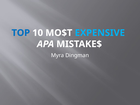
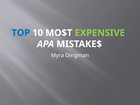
EXPENSIVE colour: light blue -> light green
